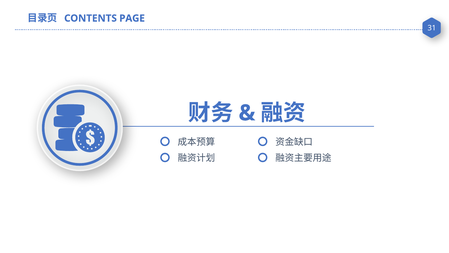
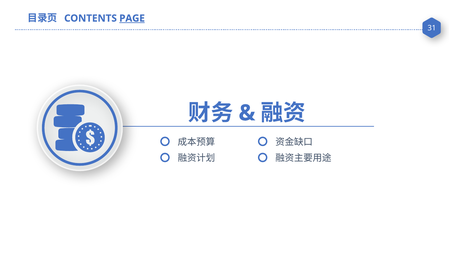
PAGE underline: none -> present
